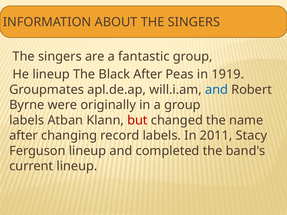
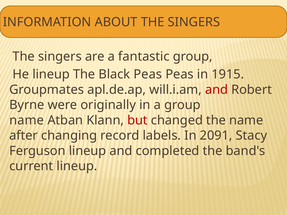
Black After: After -> Peas
1919: 1919 -> 1915
and at (217, 90) colour: blue -> red
labels at (27, 120): labels -> name
2011: 2011 -> 2091
